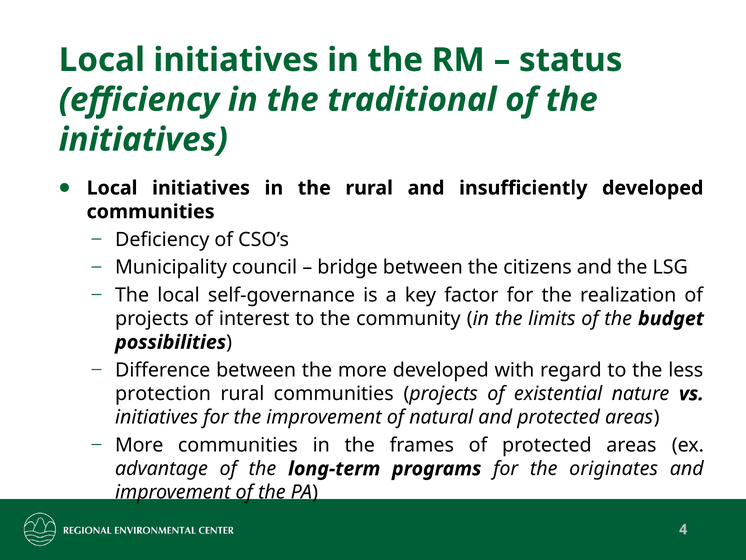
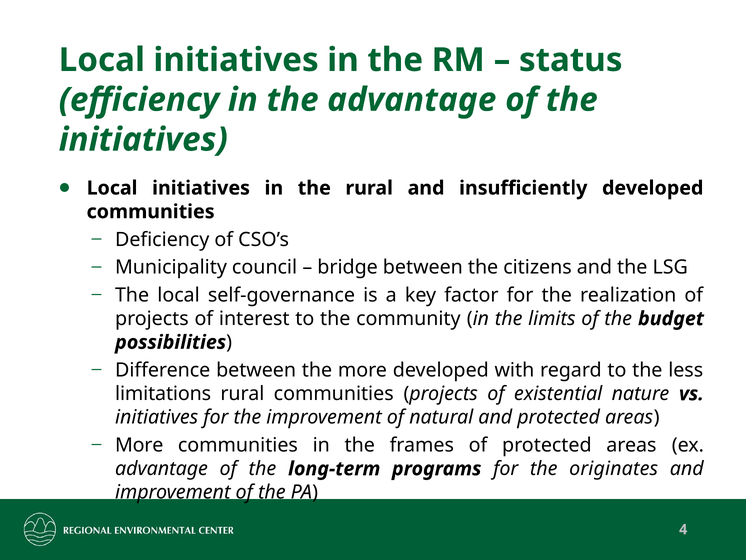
the traditional: traditional -> advantage
protection: protection -> limitations
